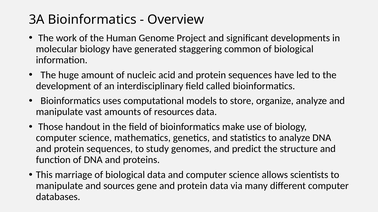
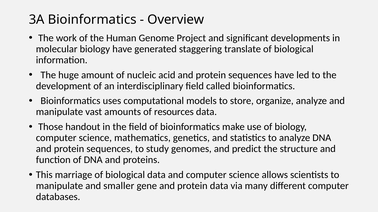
common: common -> translate
sources: sources -> smaller
